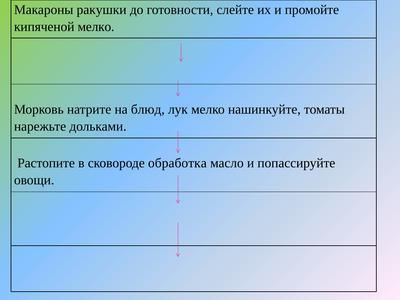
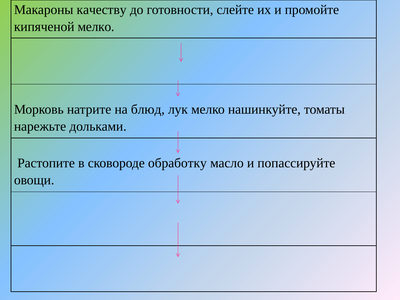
ракушки: ракушки -> качеству
обработка: обработка -> обработку
